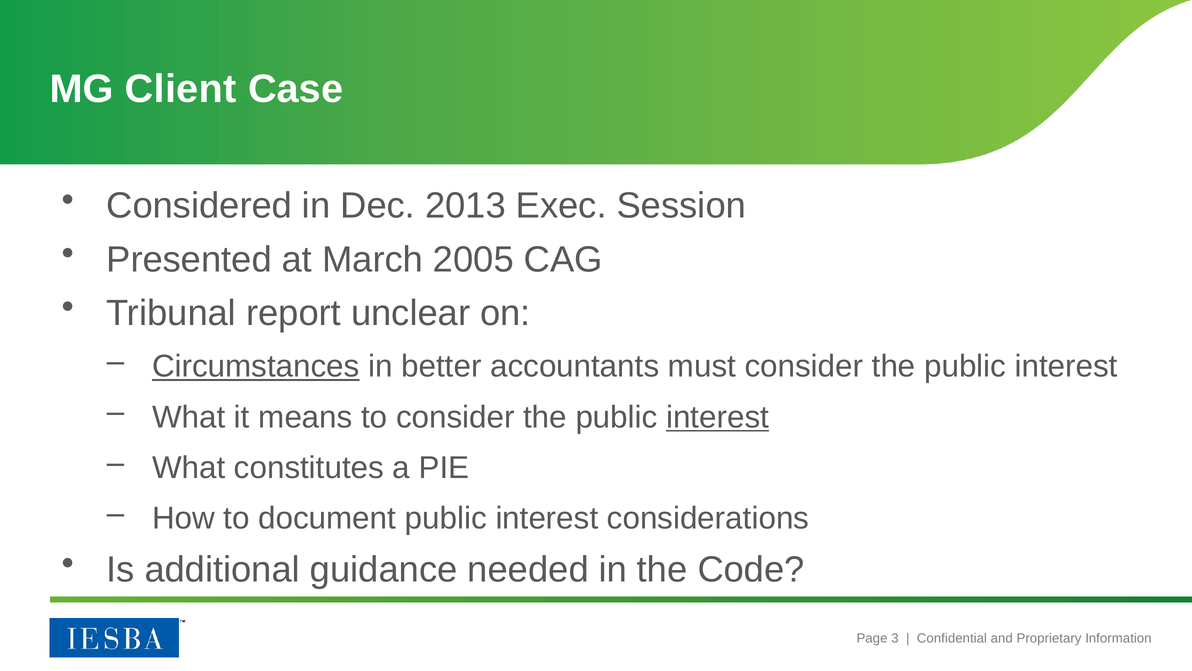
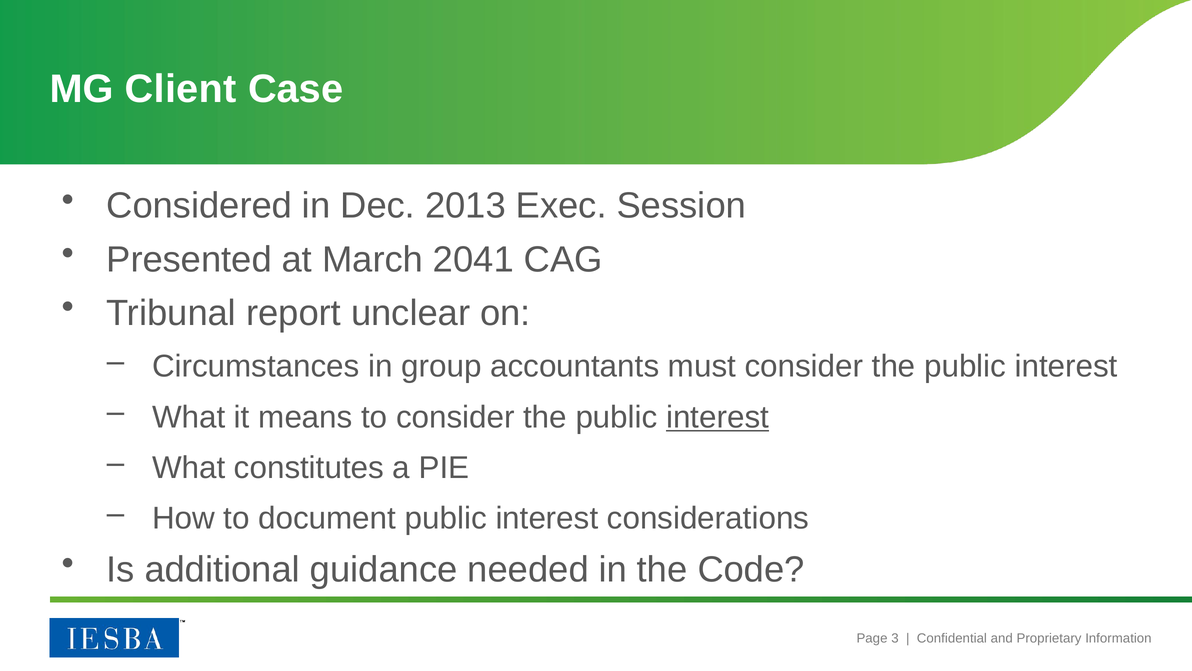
2005: 2005 -> 2041
Circumstances underline: present -> none
better: better -> group
